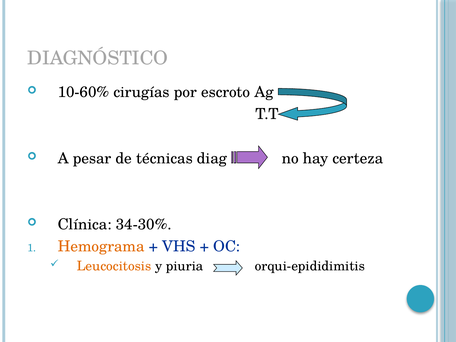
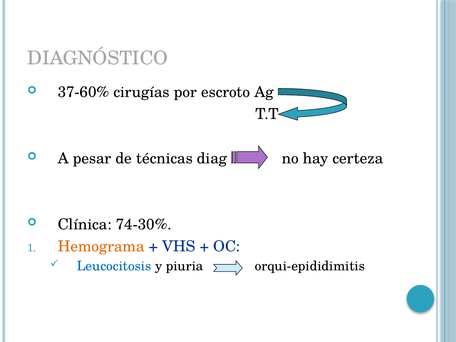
10-60%: 10-60% -> 37-60%
34-30%: 34-30% -> 74-30%
Leucocitosis colour: orange -> blue
